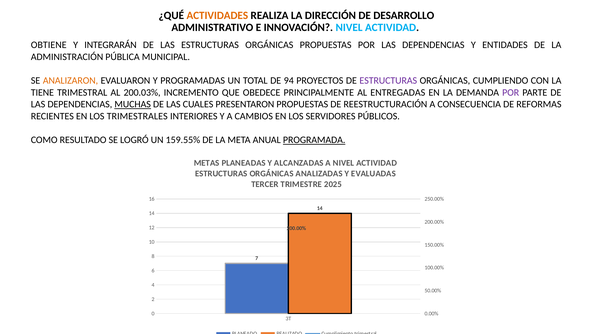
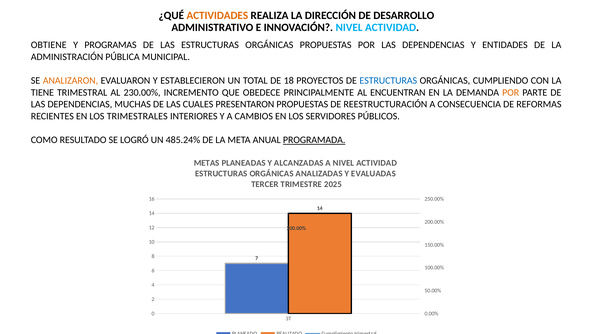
INTEGRARÁN: INTEGRARÁN -> PROGRAMAS
PROGRAMADAS: PROGRAMADAS -> ESTABLECIERON
94: 94 -> 18
ESTRUCTURAS at (388, 81) colour: purple -> blue
200.03%: 200.03% -> 230.00%
ENTREGADAS: ENTREGADAS -> ENCUENTRAN
POR at (511, 92) colour: purple -> orange
MUCHAS underline: present -> none
159.55%: 159.55% -> 485.24%
